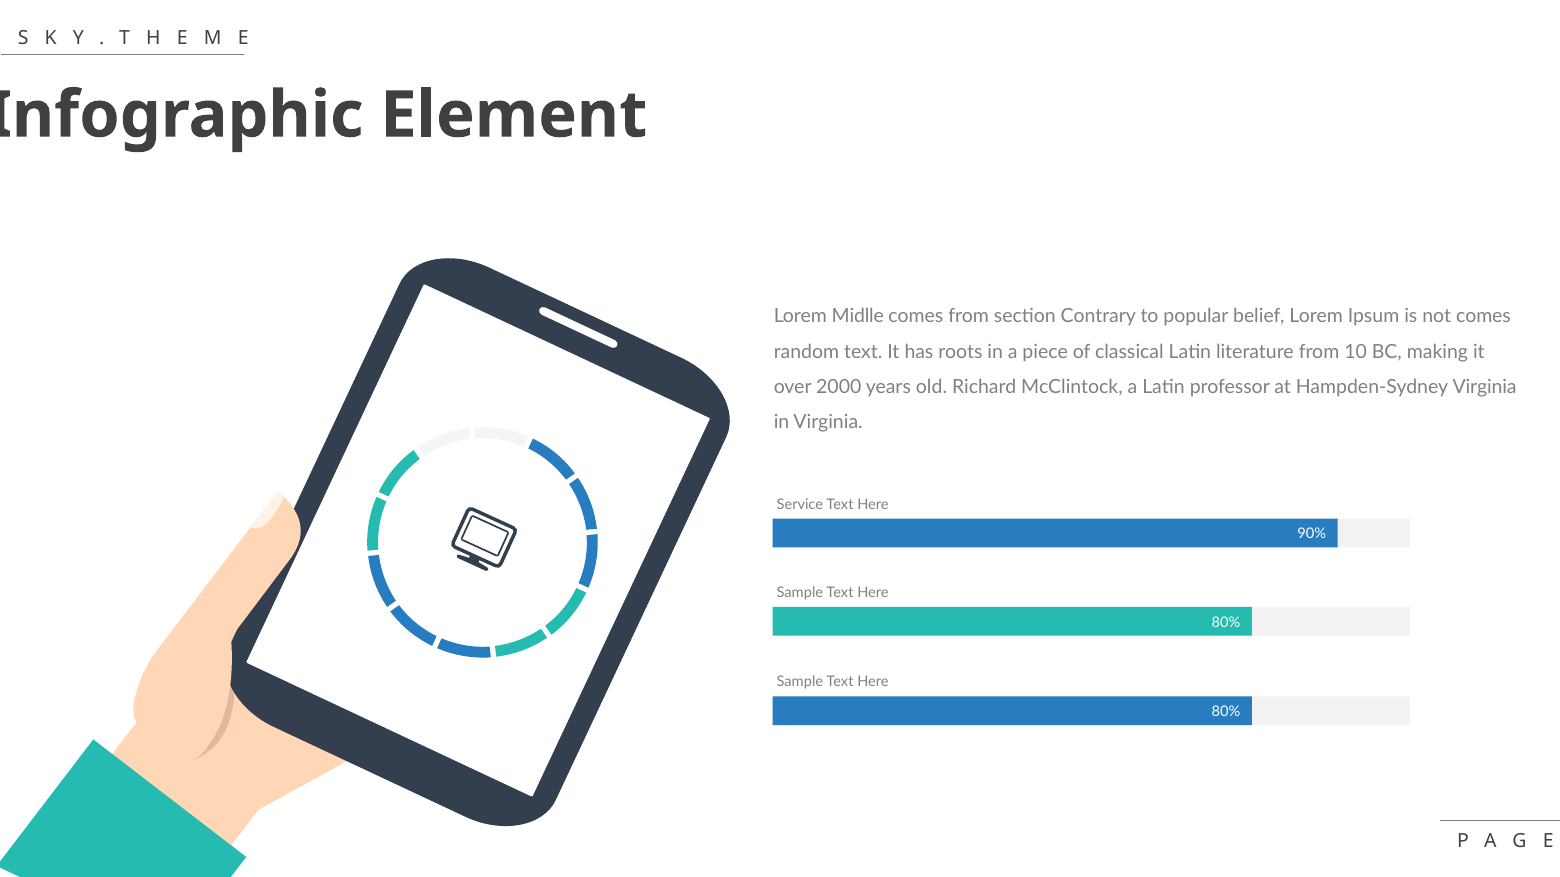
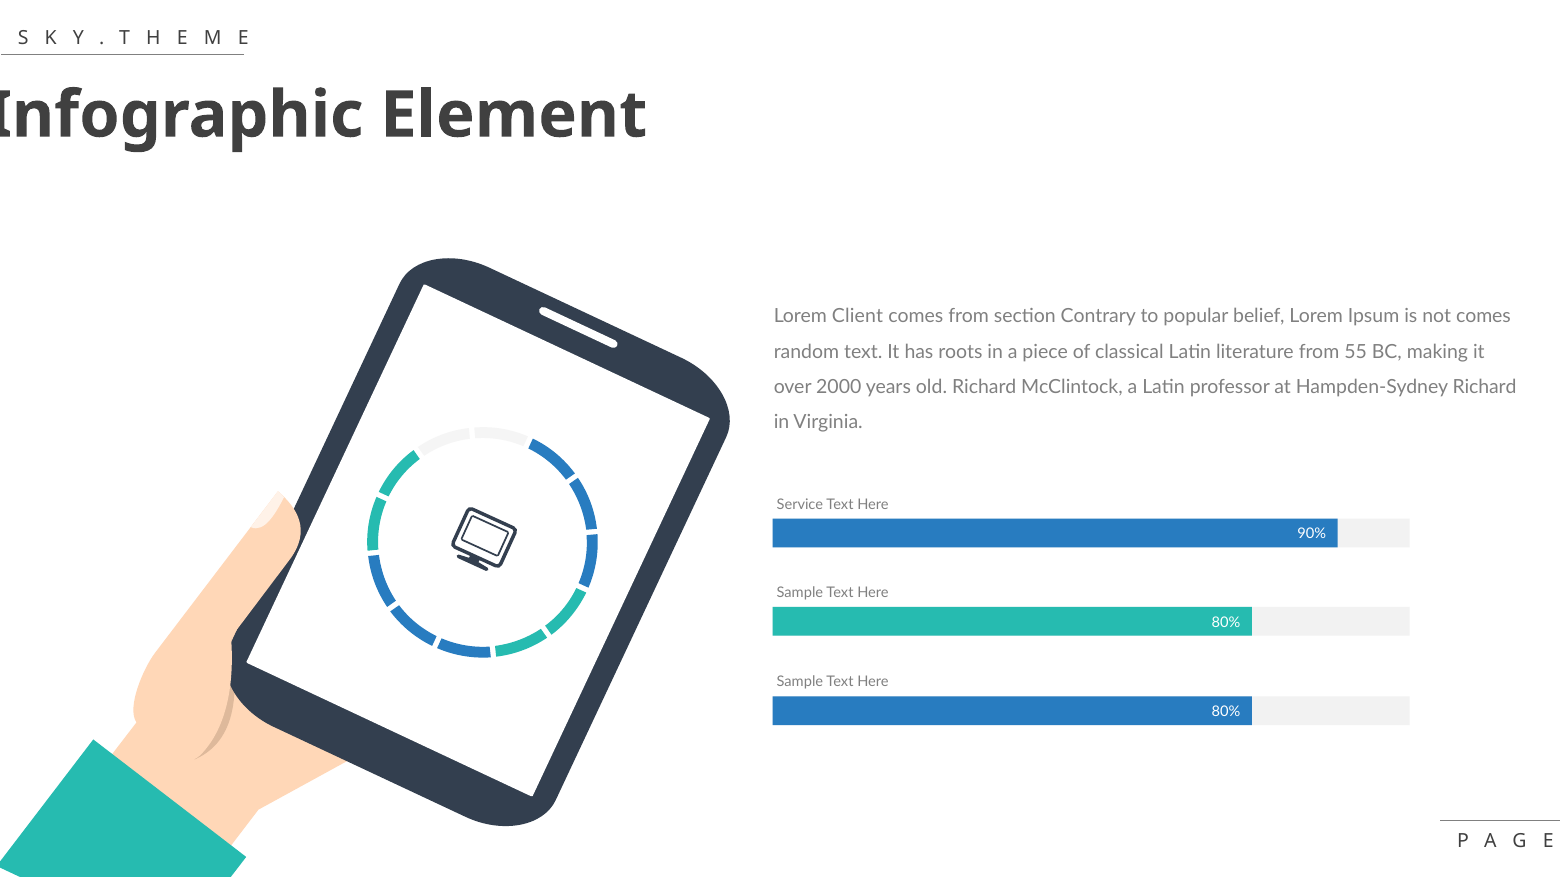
Midlle: Midlle -> Client
10: 10 -> 55
Hampden-Sydney Virginia: Virginia -> Richard
